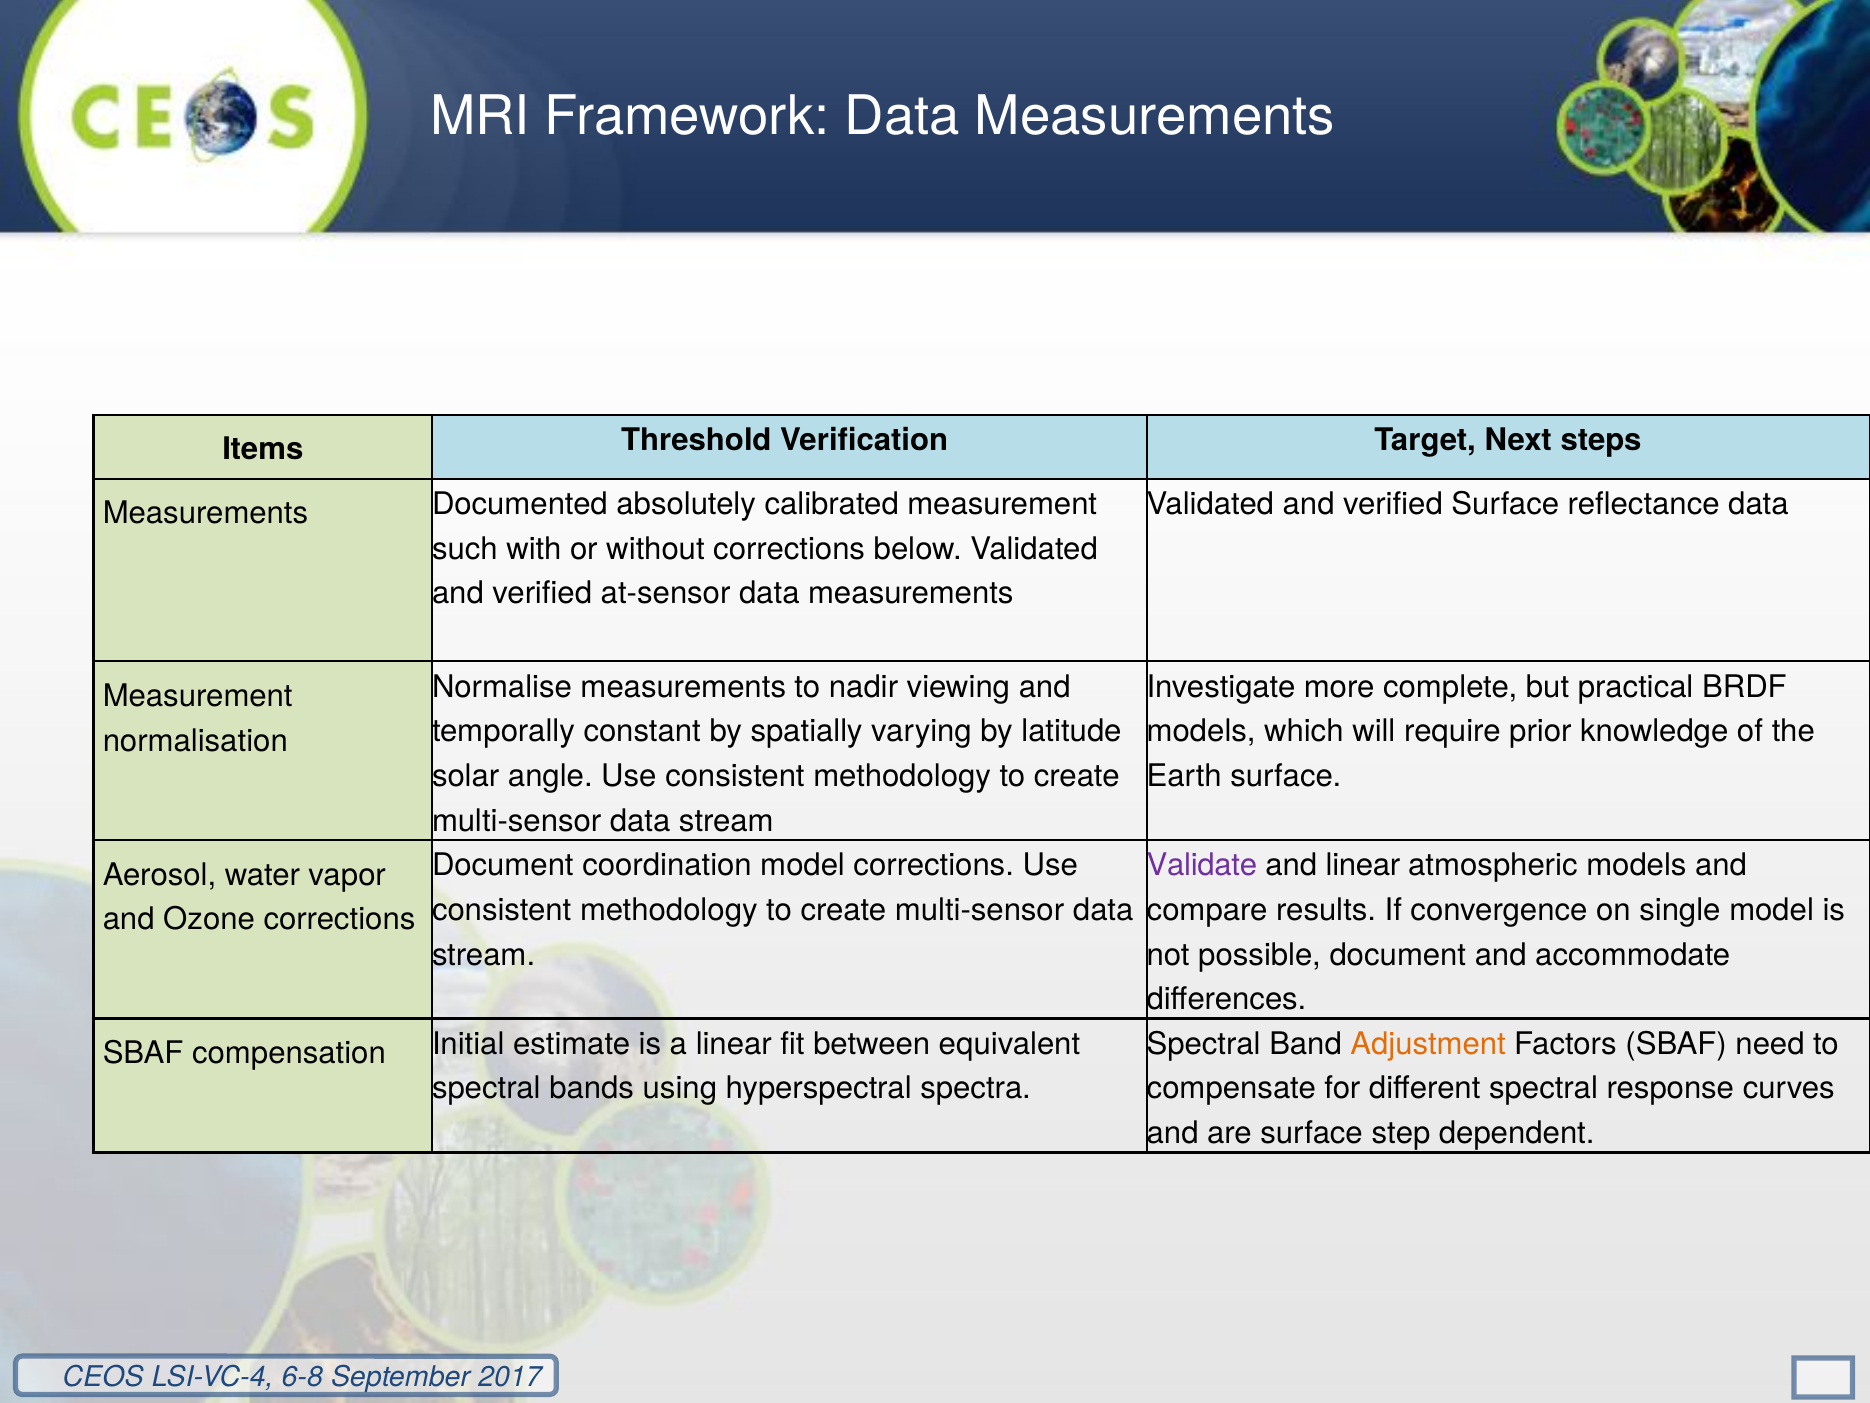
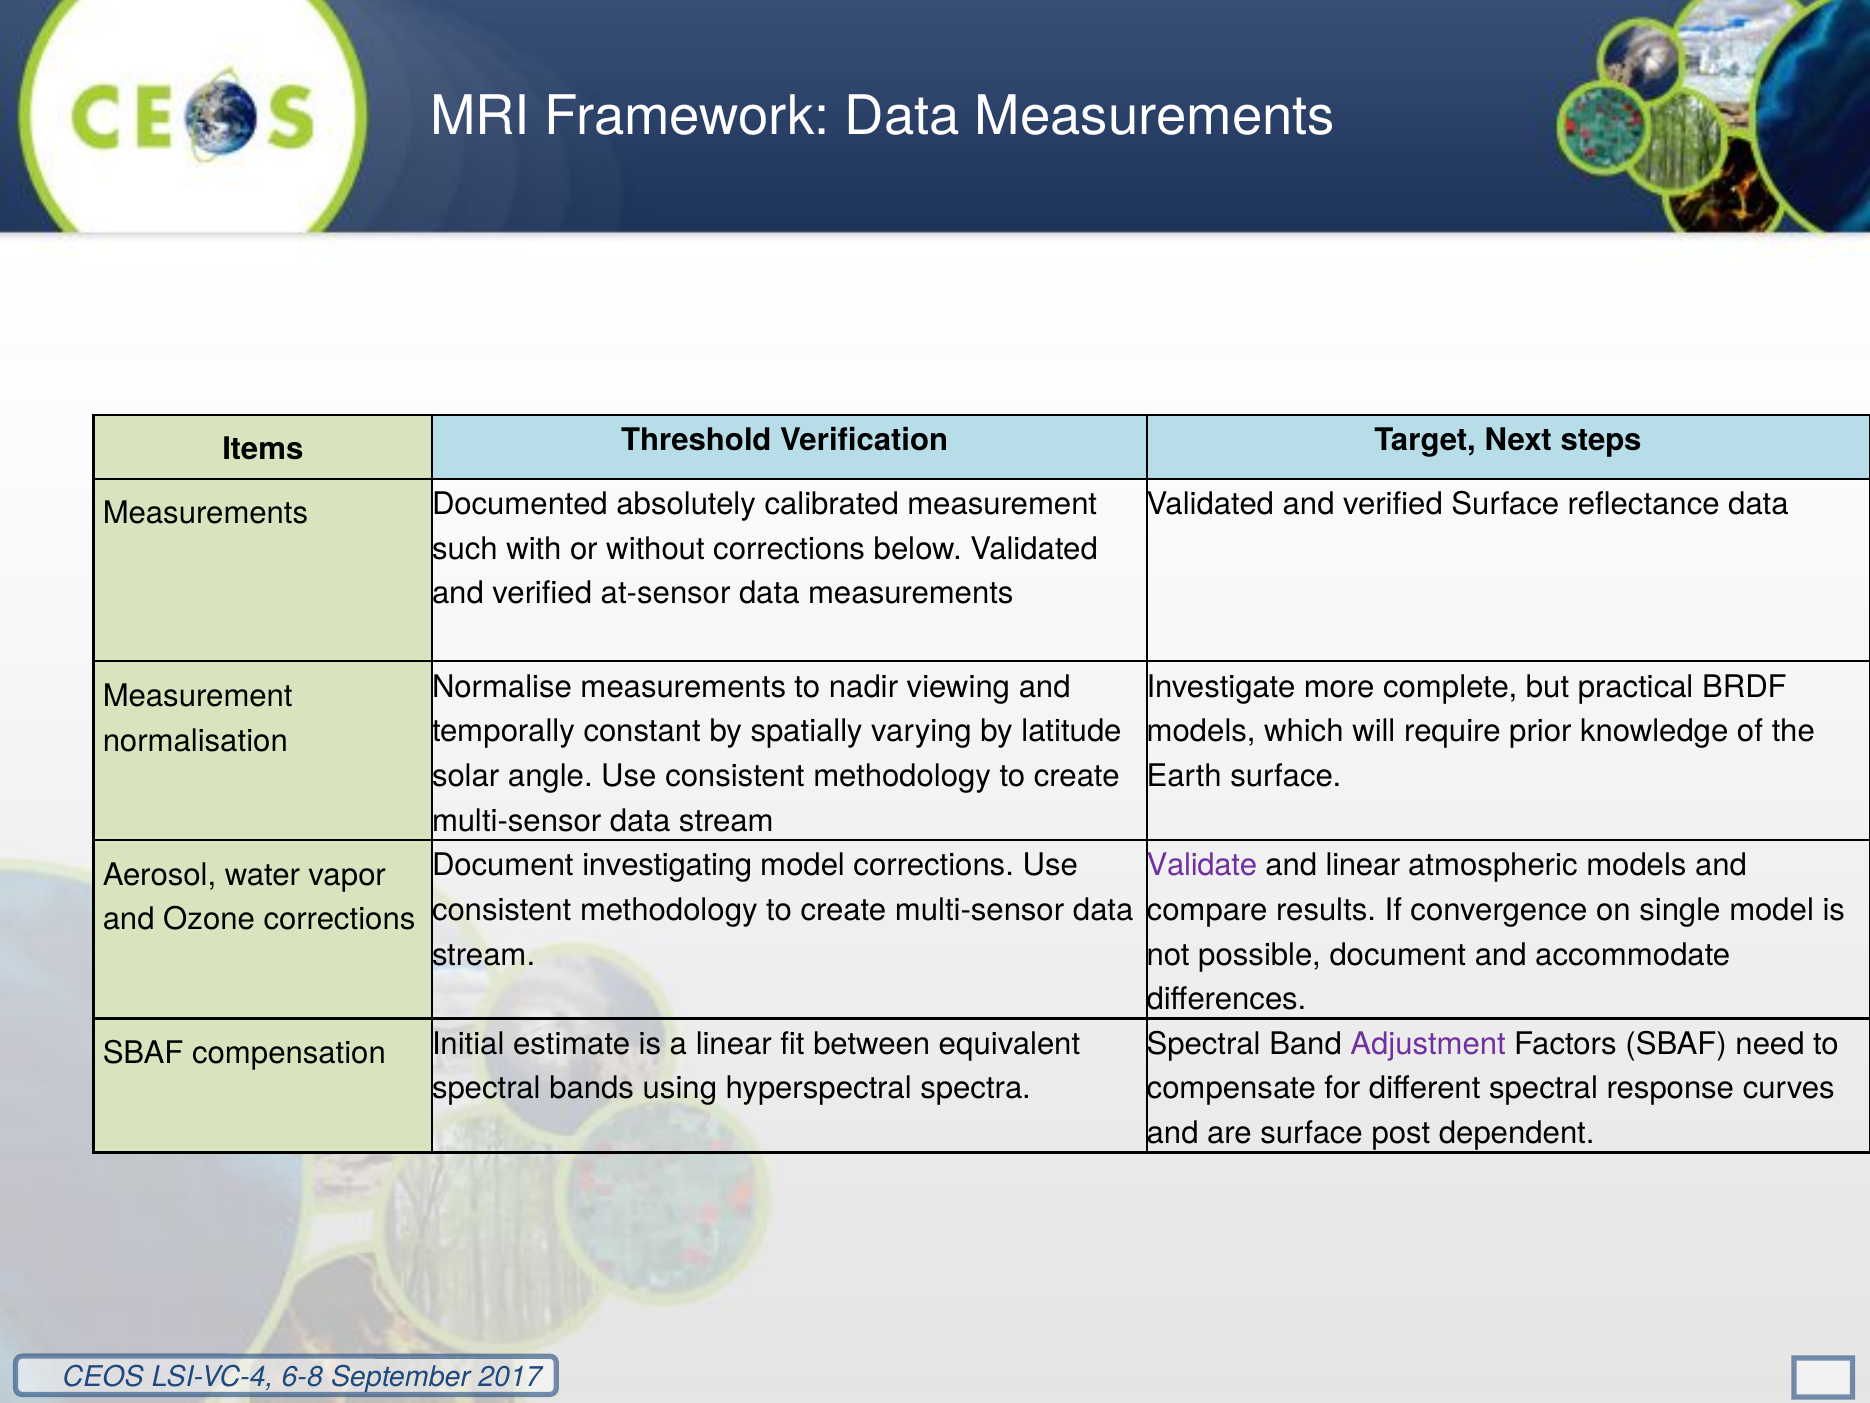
coordination: coordination -> investigating
Adjustment colour: orange -> purple
step: step -> post
